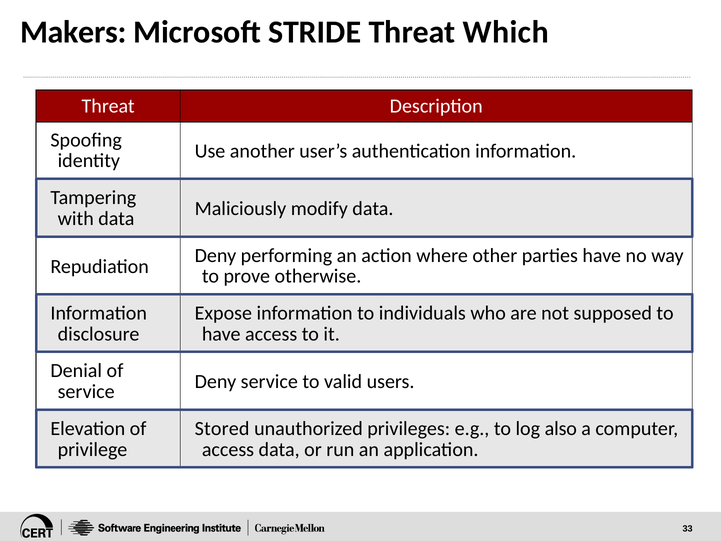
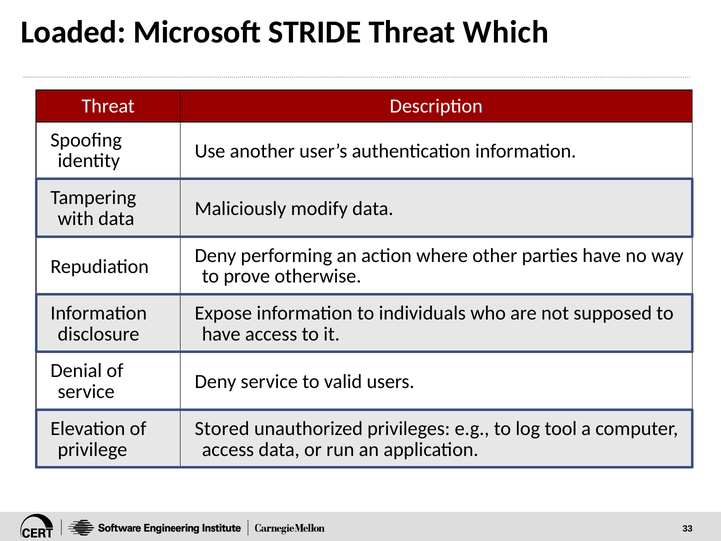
Makers: Makers -> Loaded
also: also -> tool
